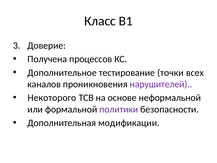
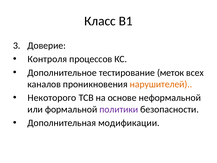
Получена: Получена -> Контроля
точки: точки -> меток
нарушителей colour: purple -> orange
